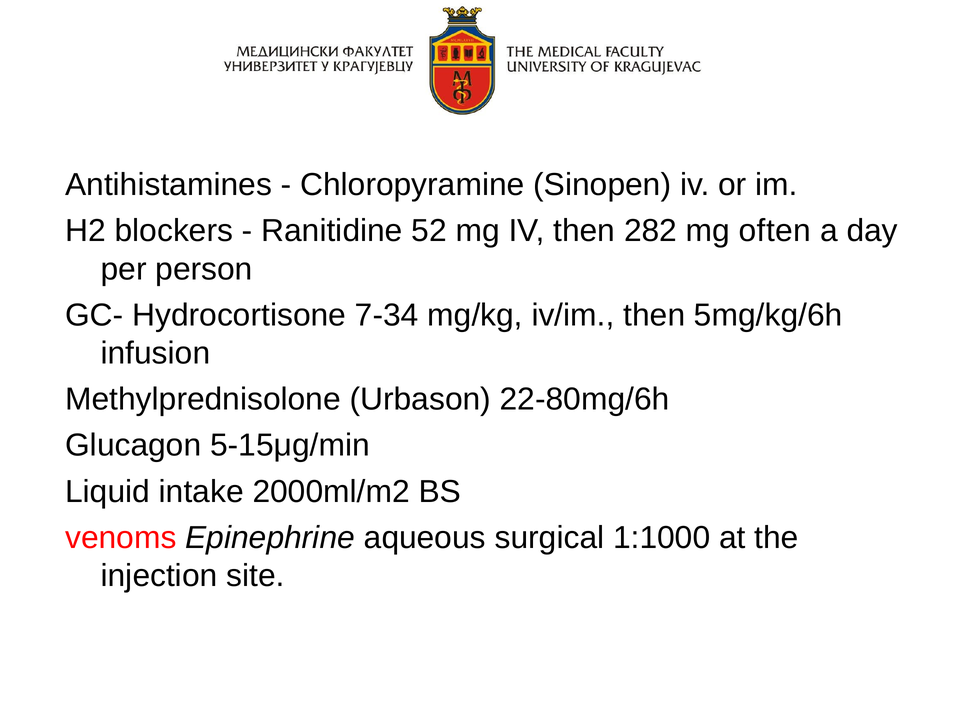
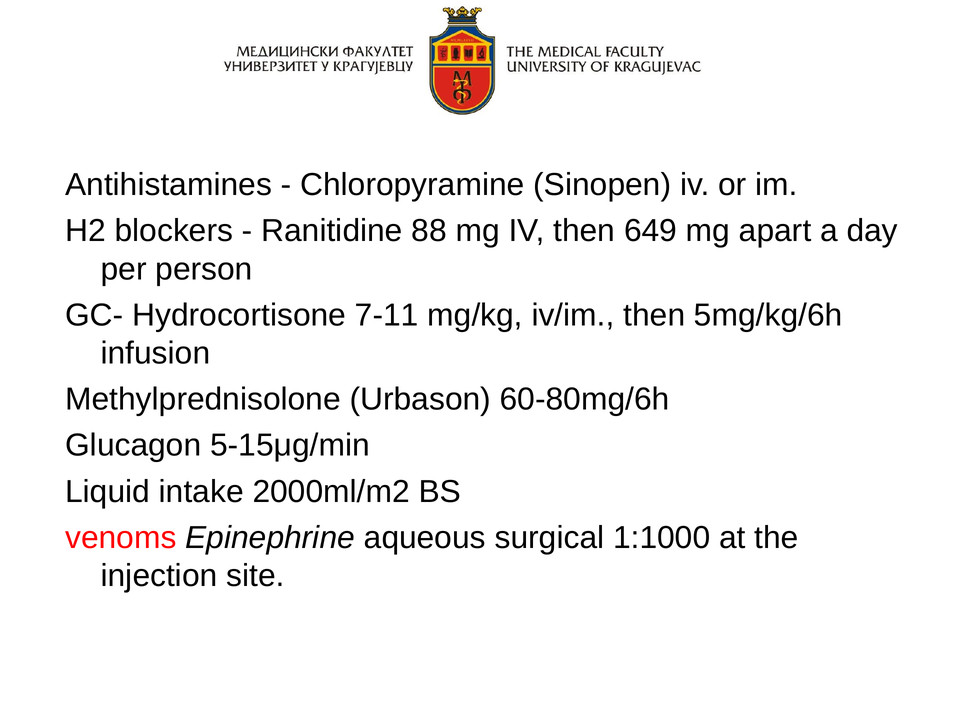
52: 52 -> 88
282: 282 -> 649
often: often -> apart
7-34: 7-34 -> 7-11
22-80mg/6h: 22-80mg/6h -> 60-80mg/6h
